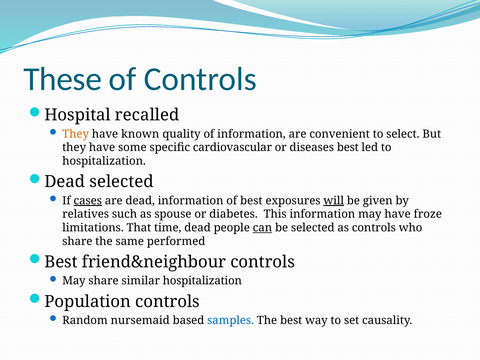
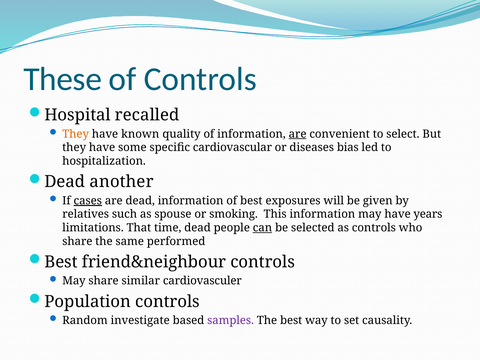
are at (298, 134) underline: none -> present
diseases best: best -> bias
Dead selected: selected -> another
will underline: present -> none
diabetes: diabetes -> smoking
froze: froze -> years
similar hospitalization: hospitalization -> cardiovasculer
nursemaid: nursemaid -> investigate
samples colour: blue -> purple
